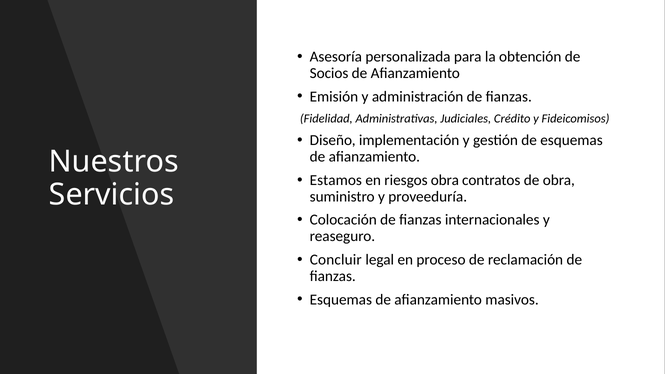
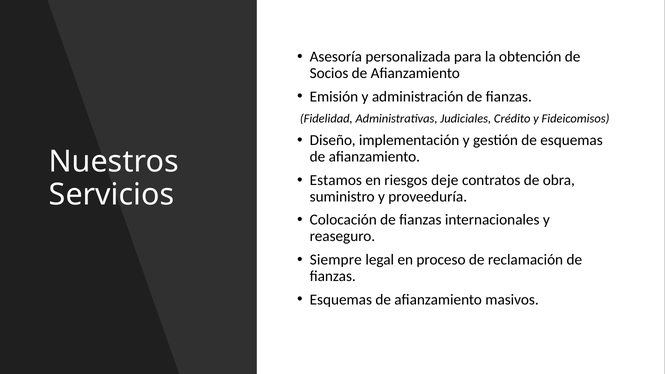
riesgos obra: obra -> deje
Concluir: Concluir -> Siempre
